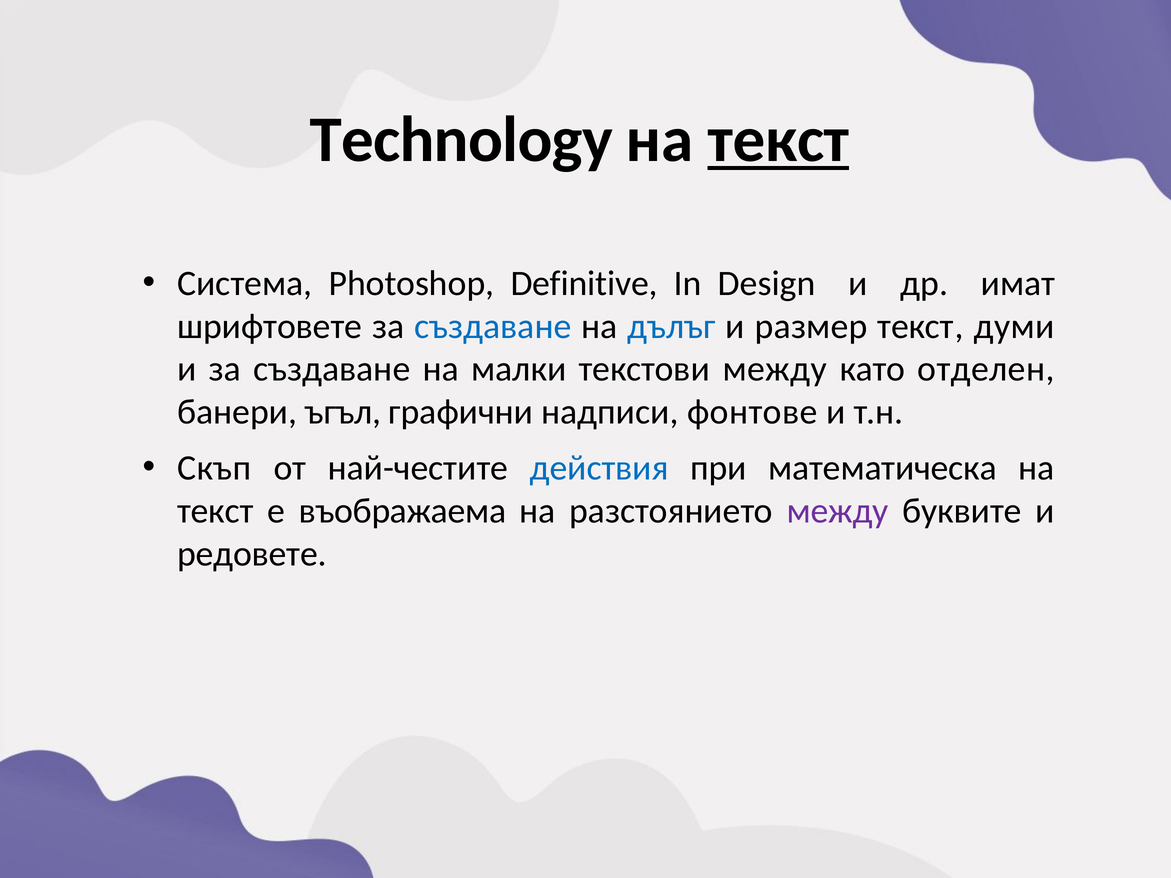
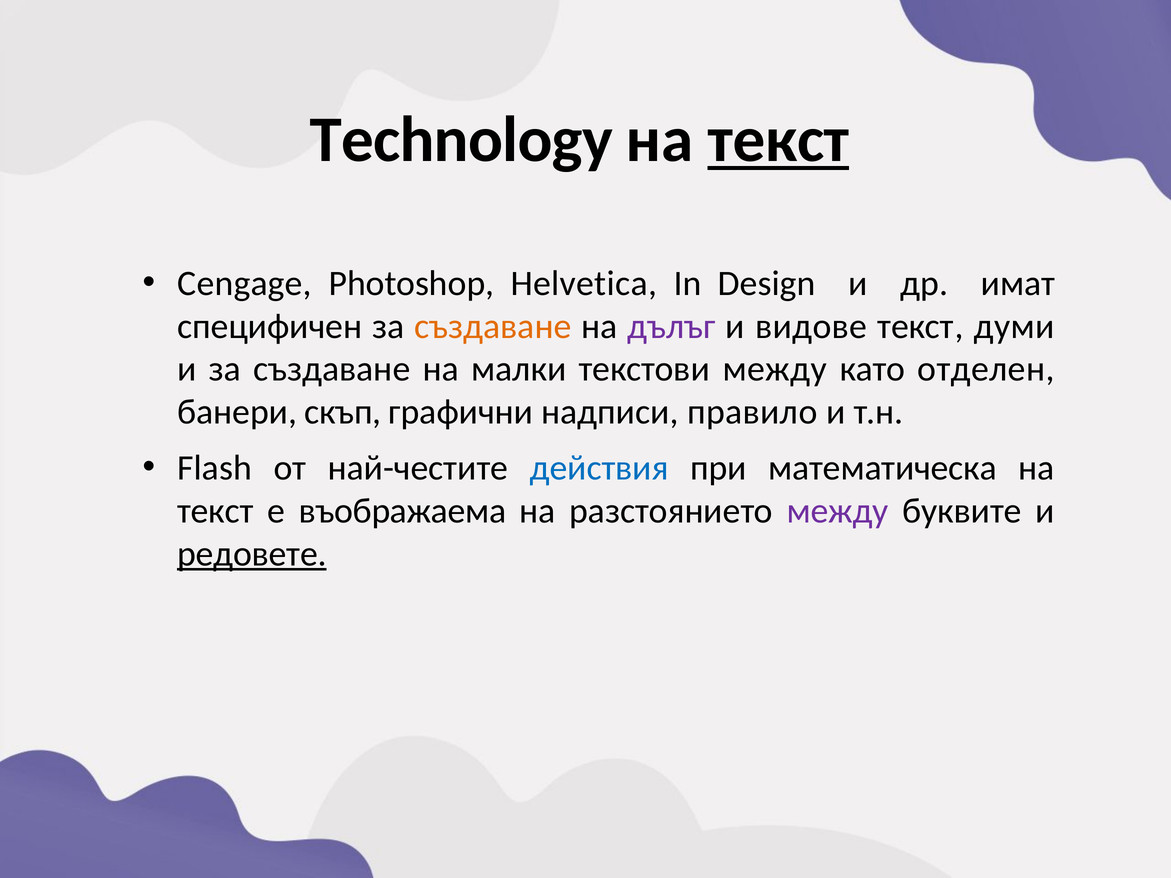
Система: Система -> Cengage
Definitive: Definitive -> Helvetica
шрифтовете: шрифтовете -> специфичен
създаване at (493, 326) colour: blue -> orange
дълъг colour: blue -> purple
размер: размер -> видове
ъгъл: ъгъл -> скъп
фонтове: фонтове -> правило
Скъп: Скъп -> Flash
редовете underline: none -> present
